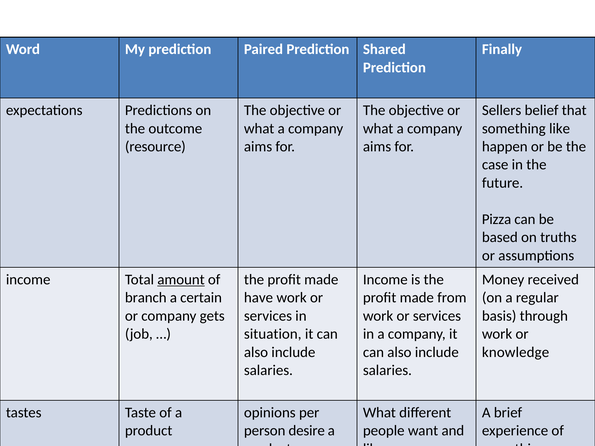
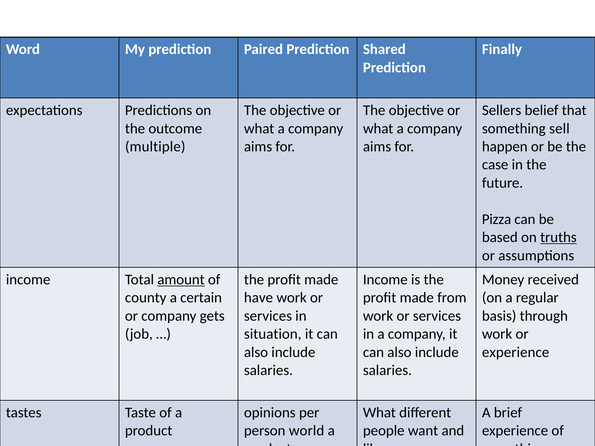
something like: like -> sell
resource: resource -> multiple
truths underline: none -> present
branch: branch -> county
knowledge at (516, 352): knowledge -> experience
desire: desire -> world
